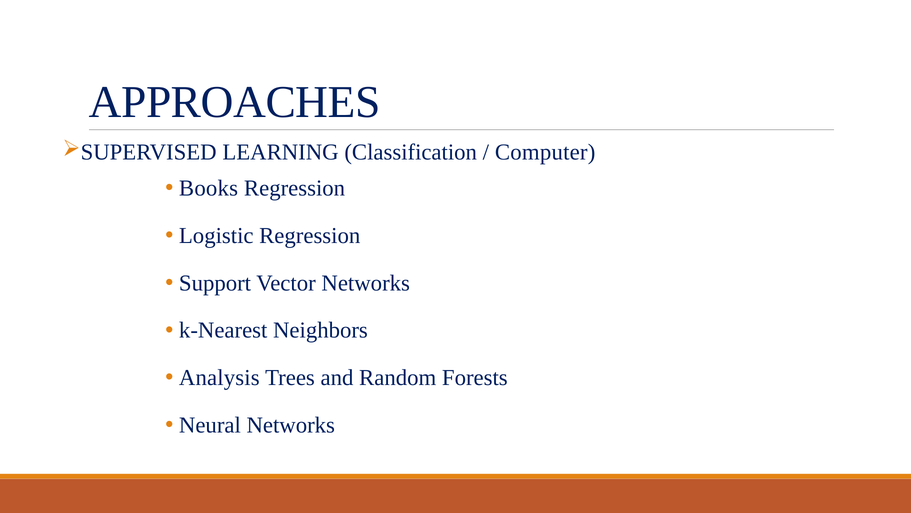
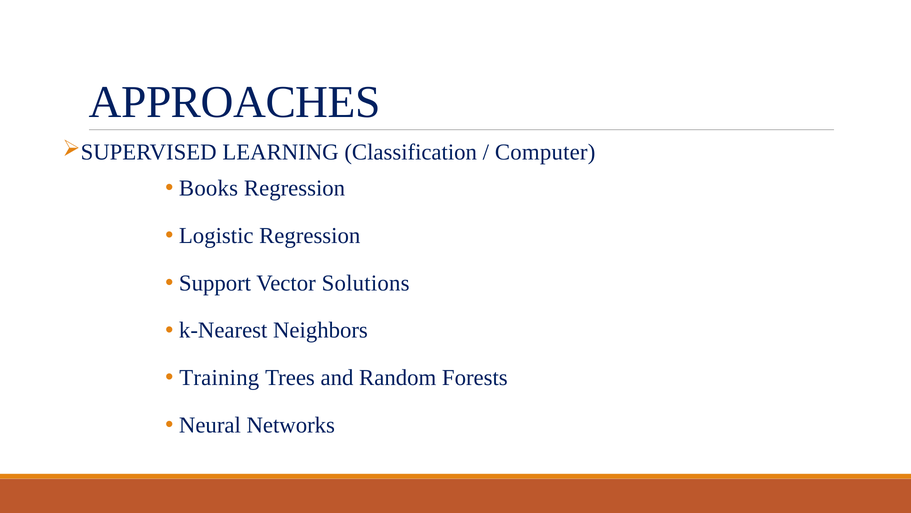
Vector Networks: Networks -> Solutions
Analysis: Analysis -> Training
